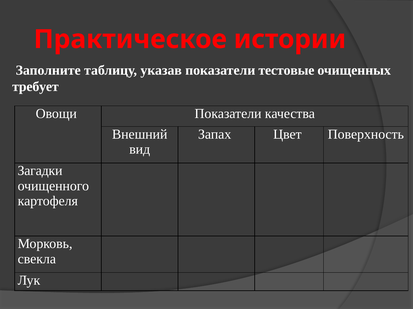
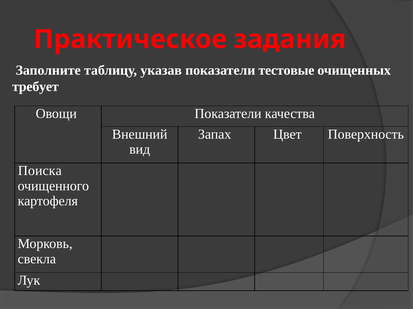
истории: истории -> задания
Загадки: Загадки -> Поиска
